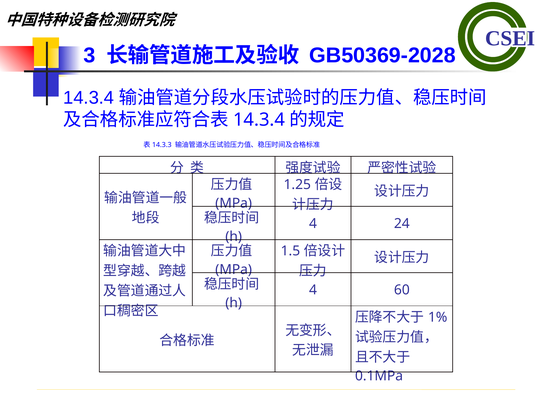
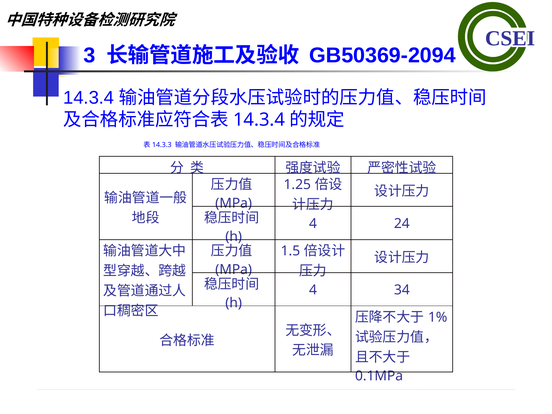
GB50369-2028: GB50369-2028 -> GB50369-2094
60: 60 -> 34
